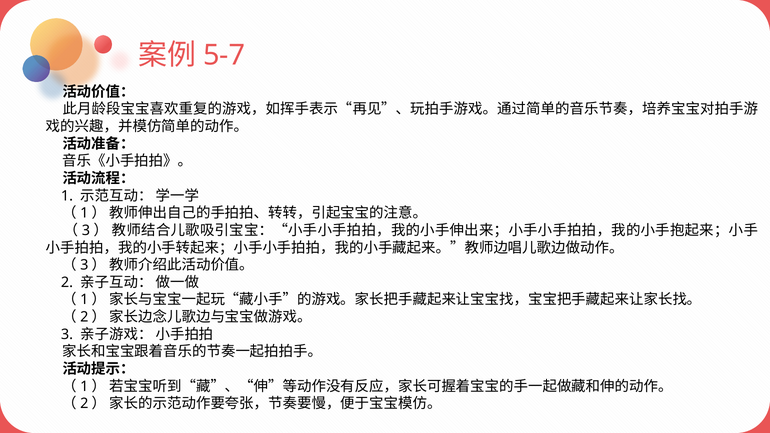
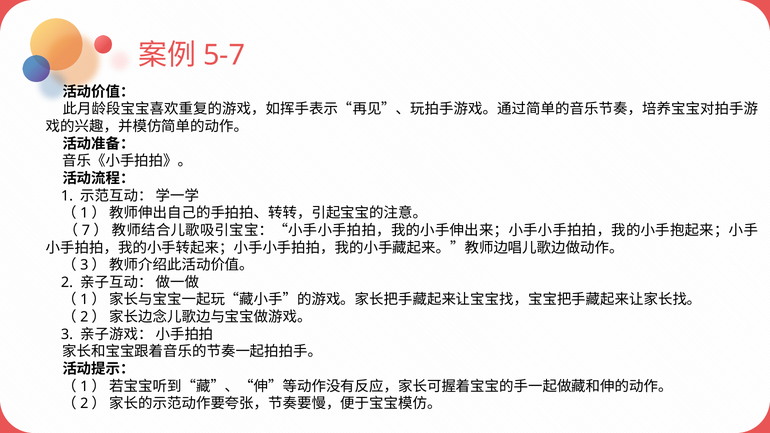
3 at (86, 231): 3 -> 7
